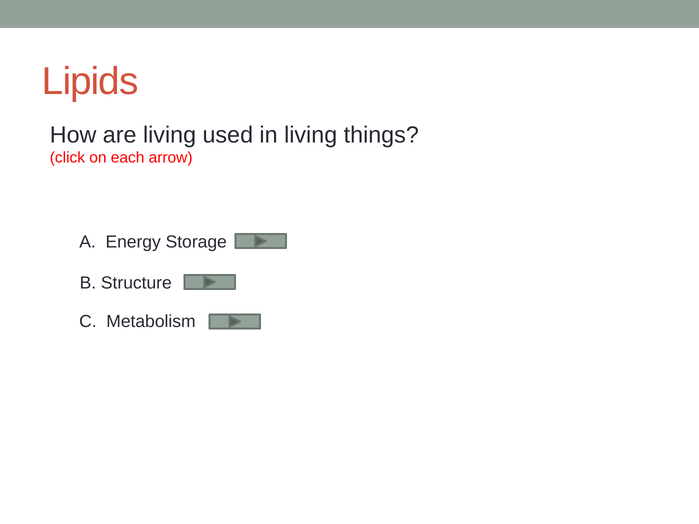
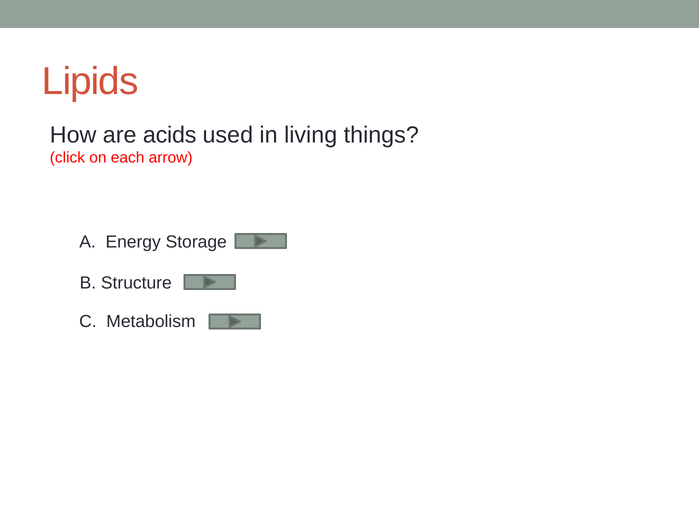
are living: living -> acids
